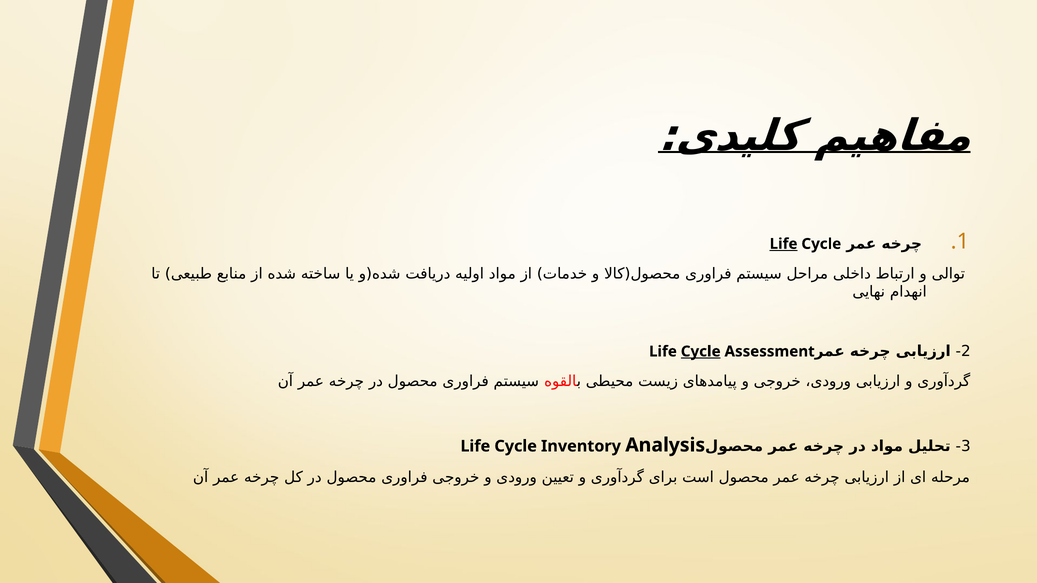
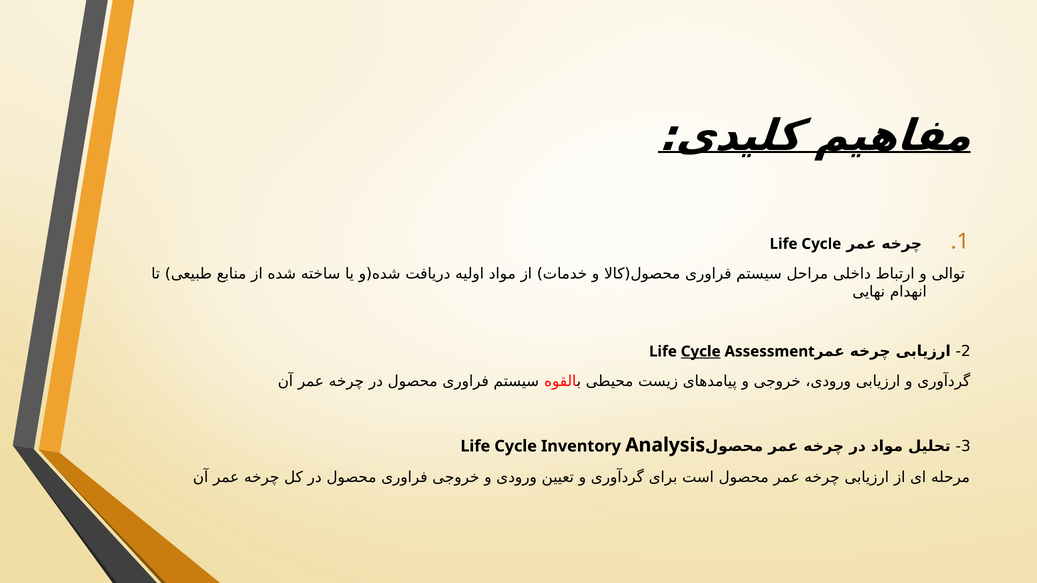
Life at (784, 244) underline: present -> none
